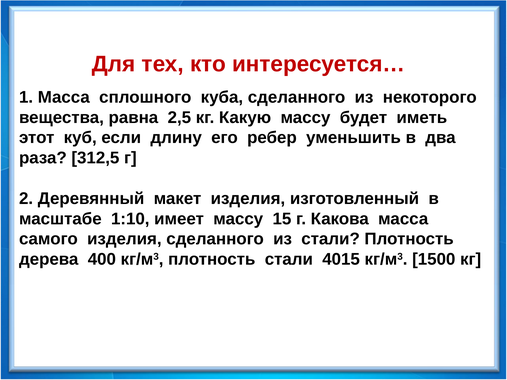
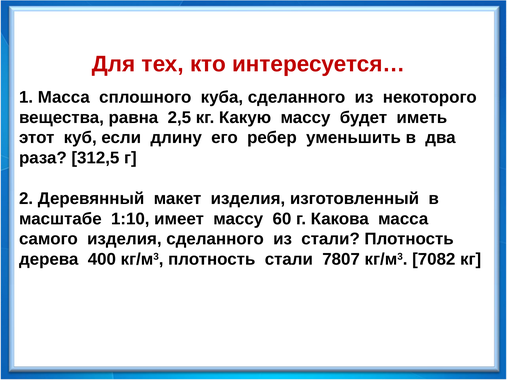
15: 15 -> 60
4015: 4015 -> 7807
1500: 1500 -> 7082
